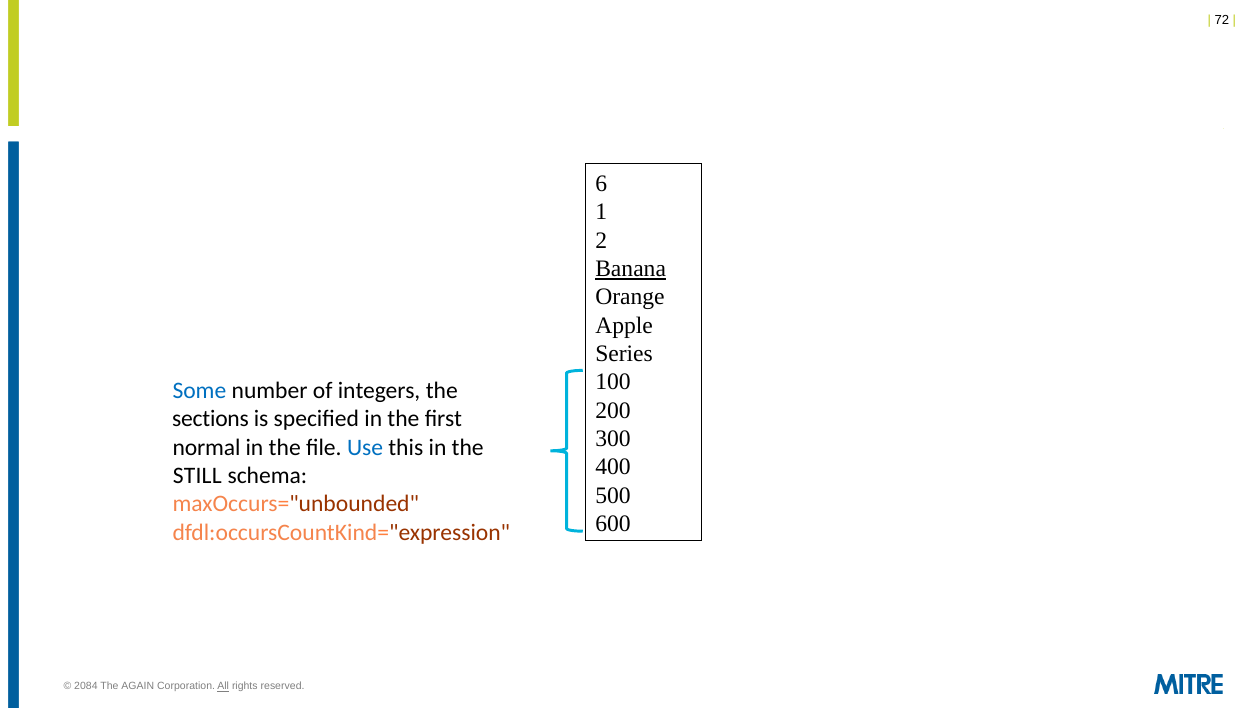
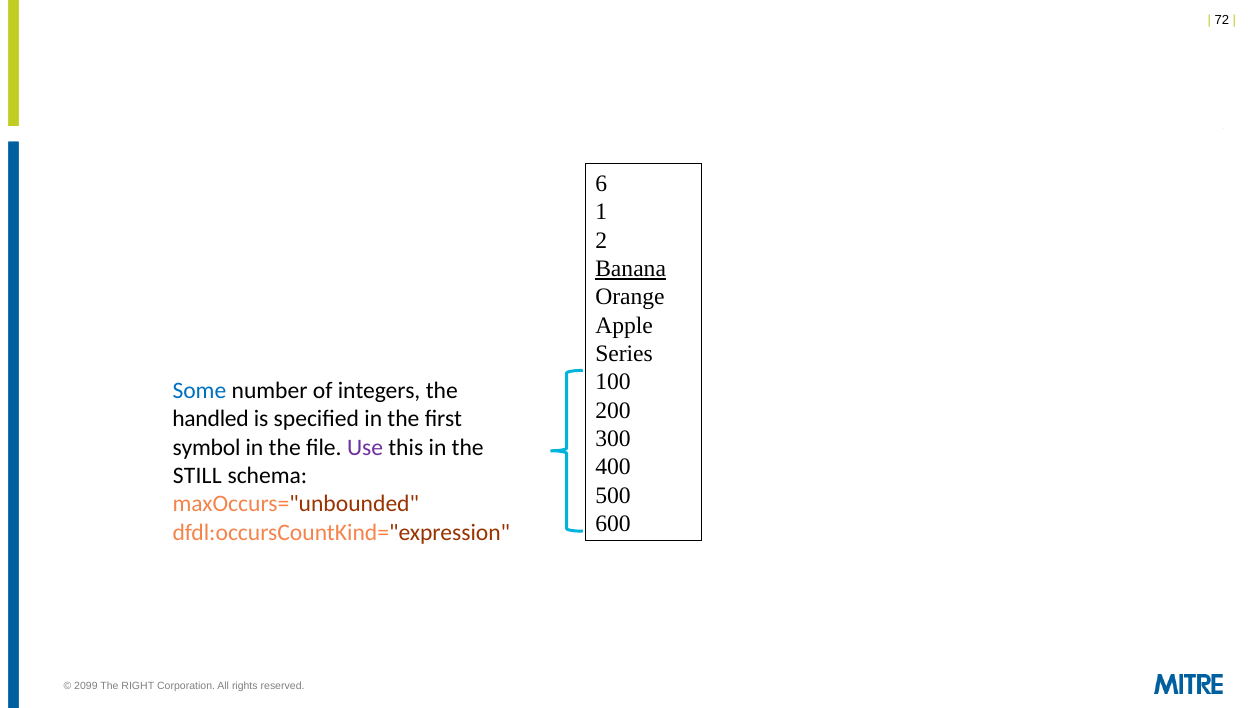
sections: sections -> handled
normal: normal -> symbol
Use colour: blue -> purple
2084: 2084 -> 2099
AGAIN: AGAIN -> RIGHT
All underline: present -> none
